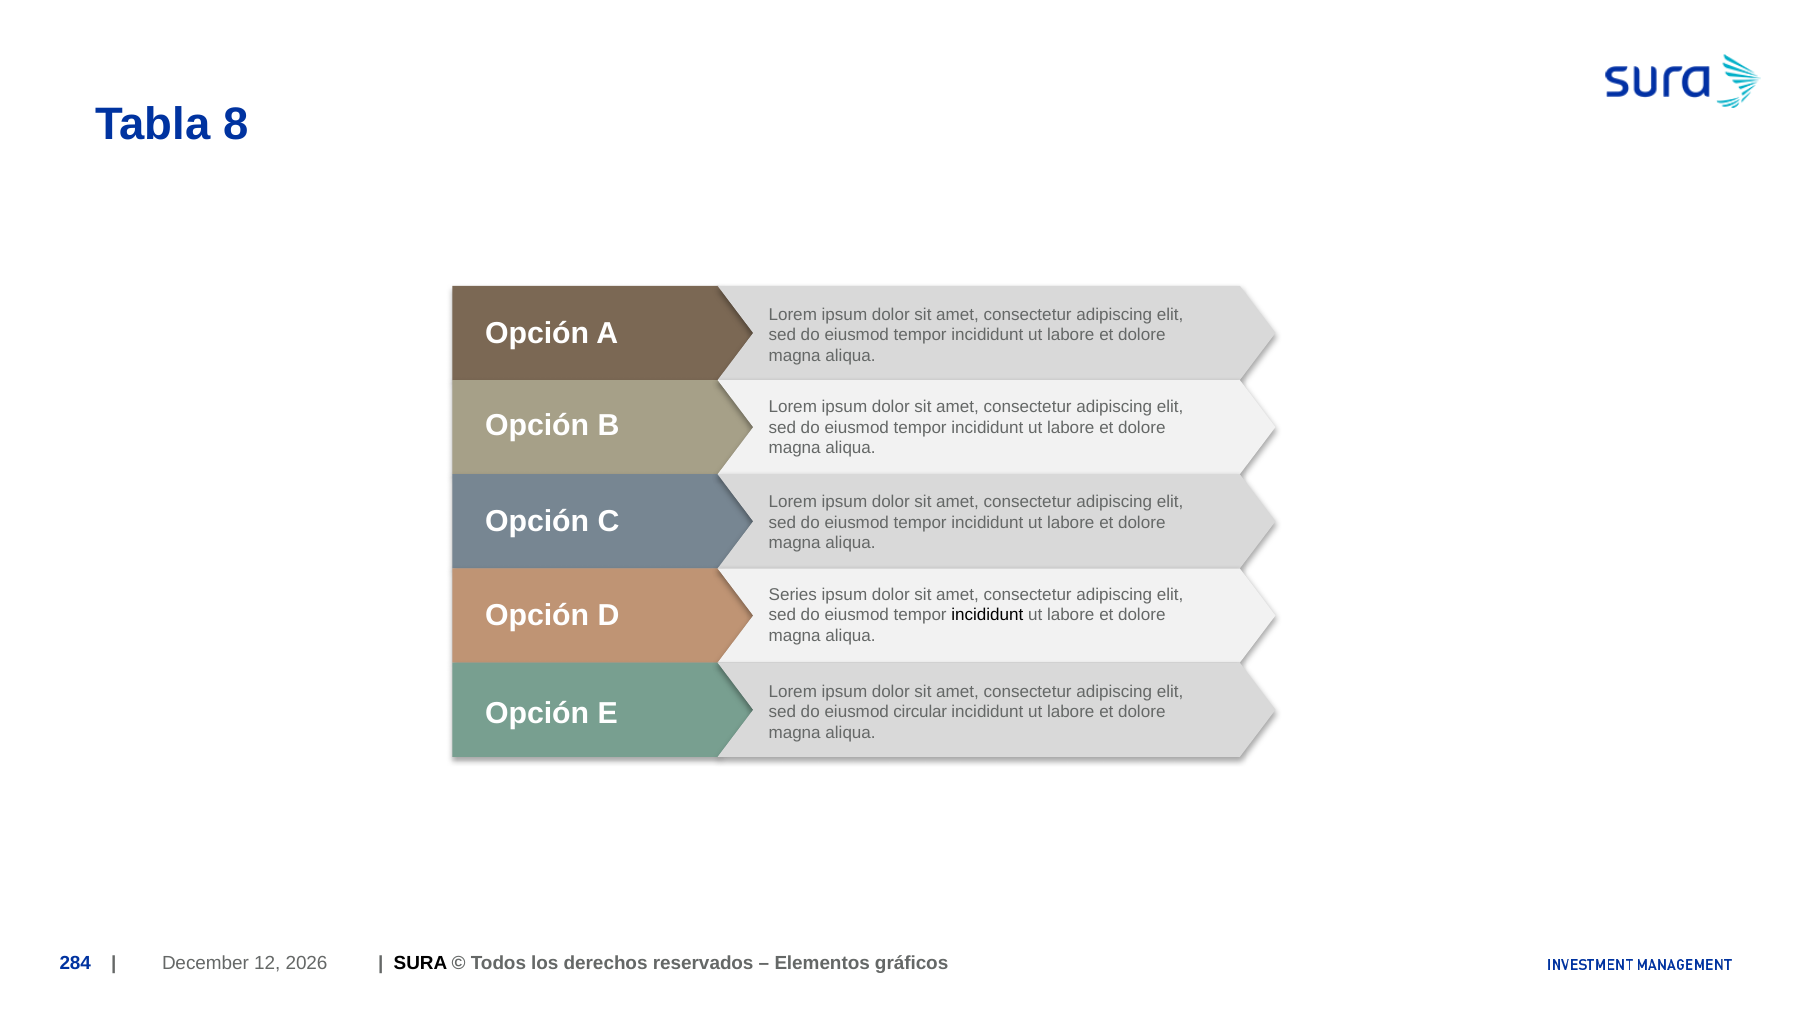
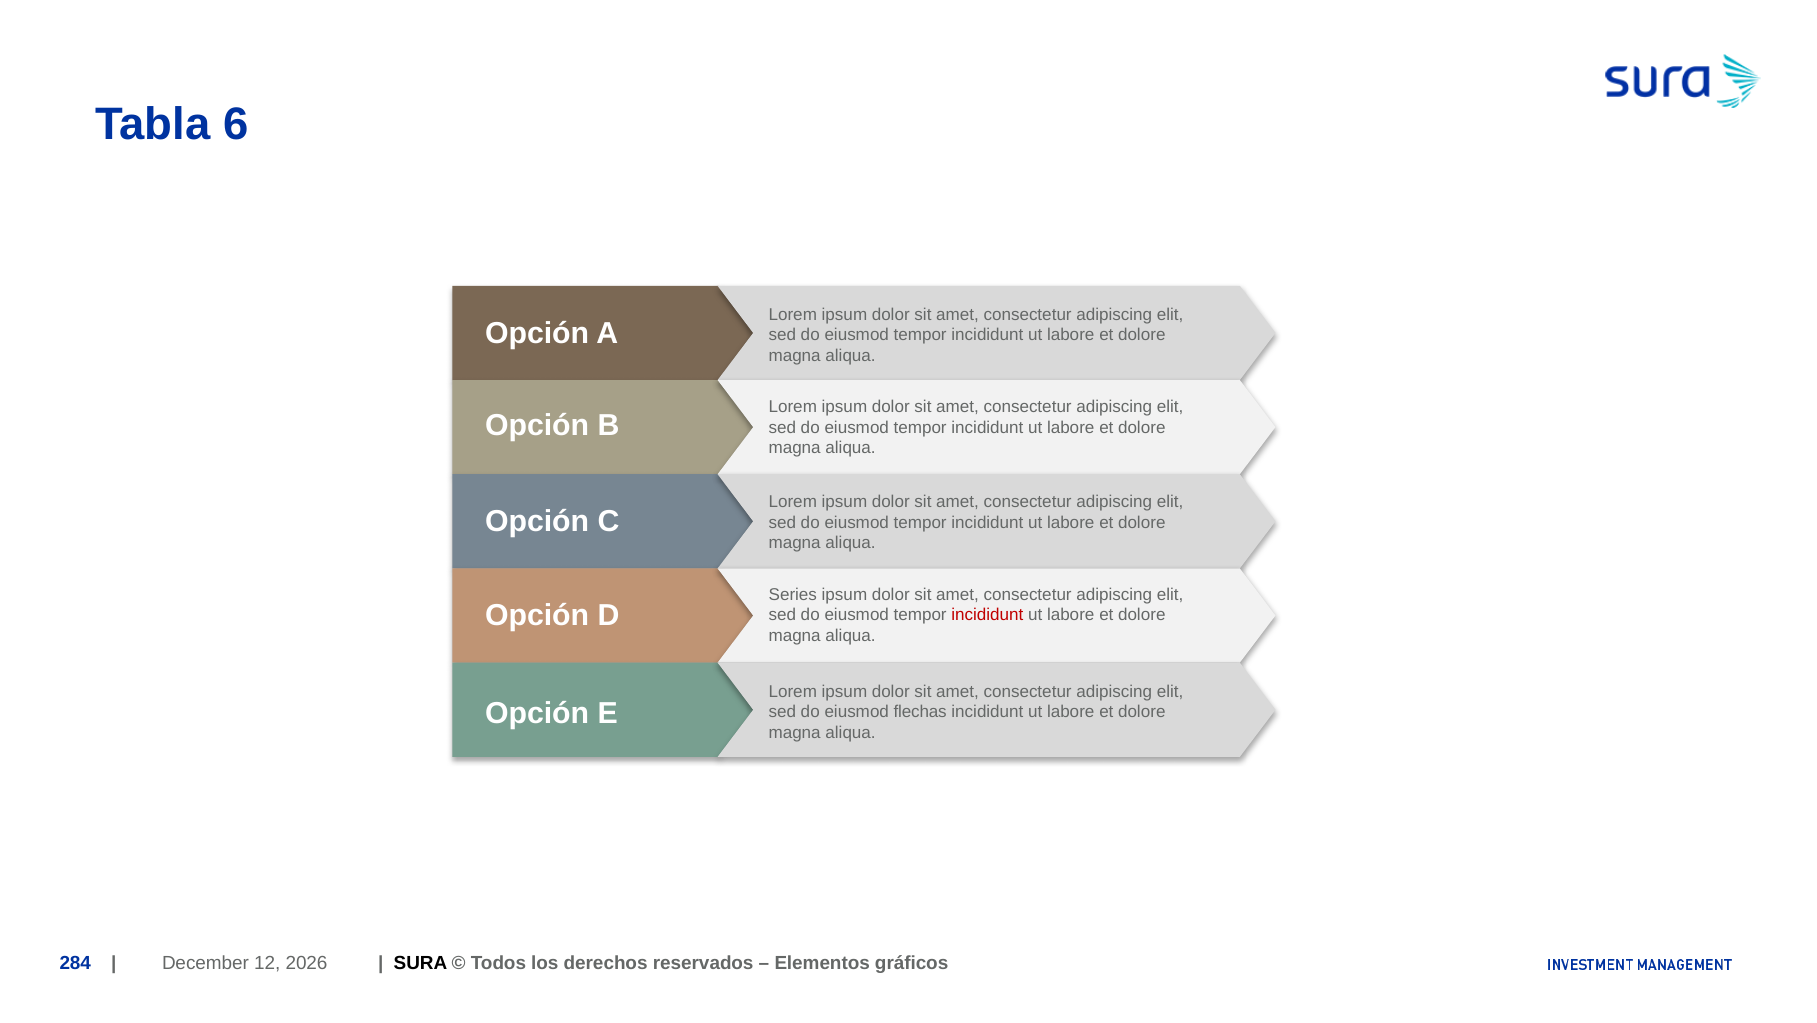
8: 8 -> 6
incididunt at (987, 615) colour: black -> red
circular: circular -> flechas
